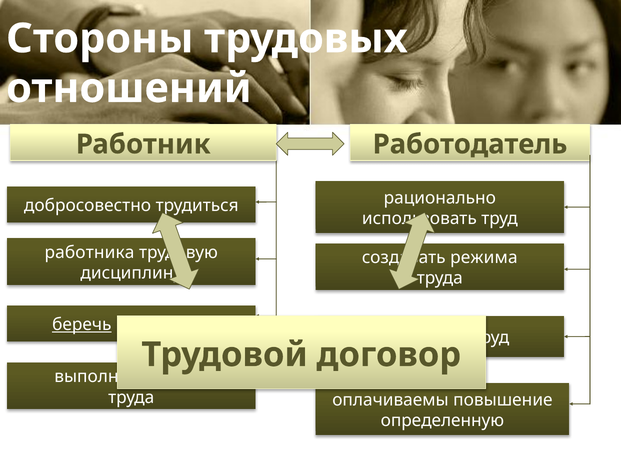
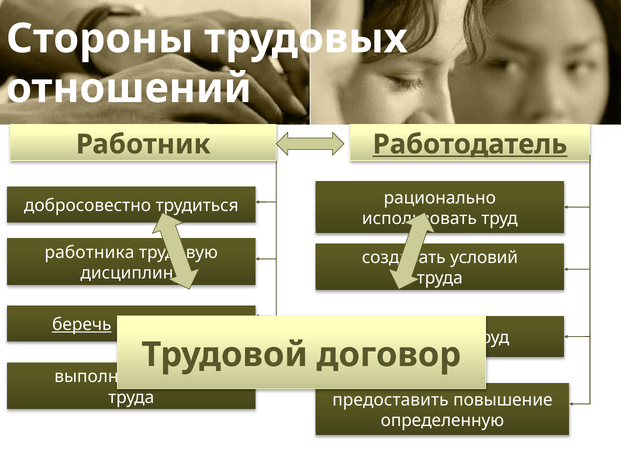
Работодатель underline: none -> present
режима: режима -> условий
оплачиваемы: оплачиваемы -> предоставить
